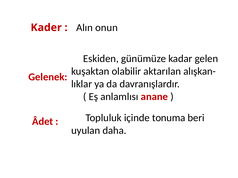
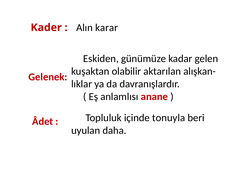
onun: onun -> karar
tonuma: tonuma -> tonuyla
